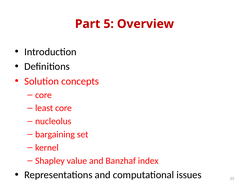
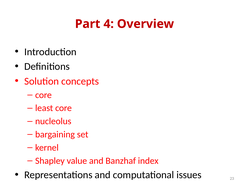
5: 5 -> 4
